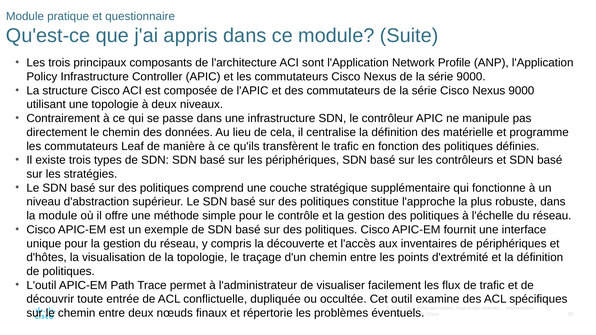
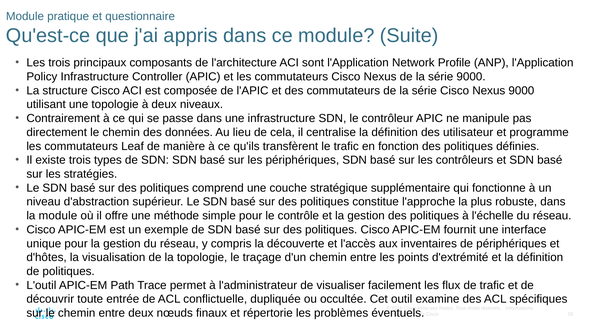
matérielle: matérielle -> utilisateur
